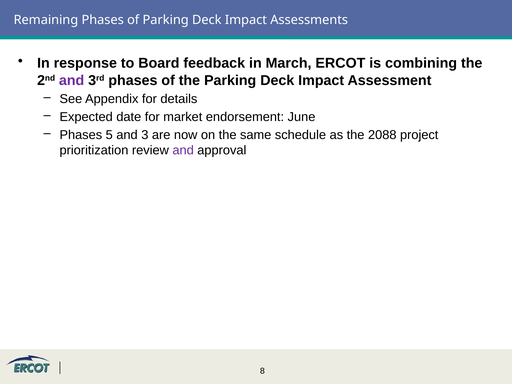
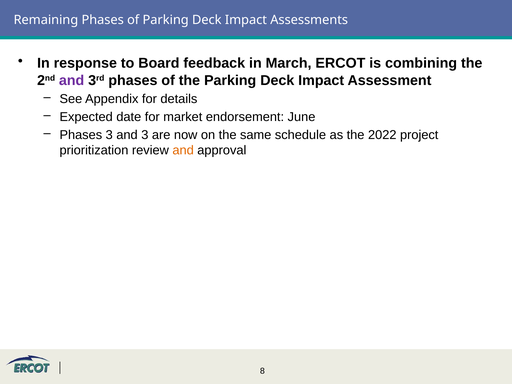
Phases 5: 5 -> 3
2088: 2088 -> 2022
and at (183, 150) colour: purple -> orange
